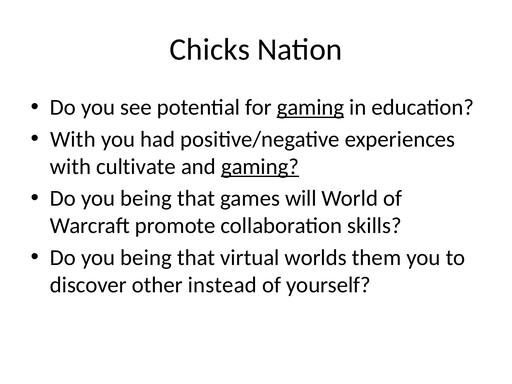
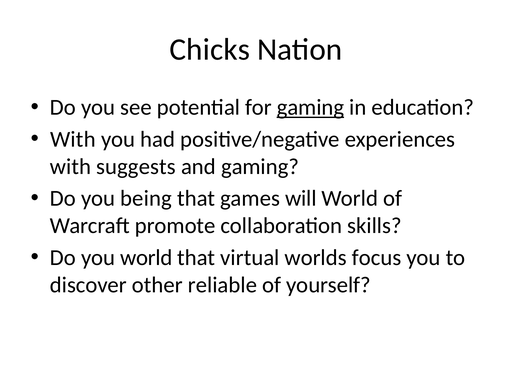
cultivate: cultivate -> suggests
gaming at (260, 167) underline: present -> none
being at (146, 258): being -> world
them: them -> focus
instead: instead -> reliable
